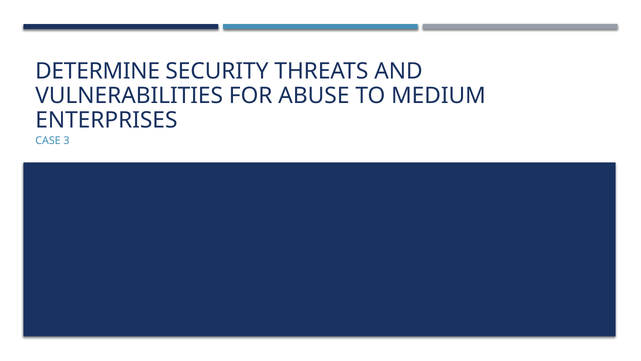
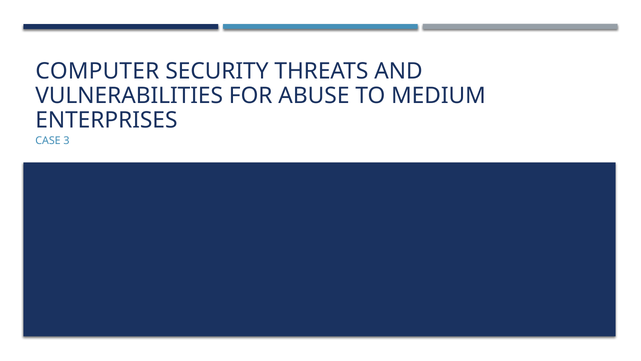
DETERMINE: DETERMINE -> COMPUTER
